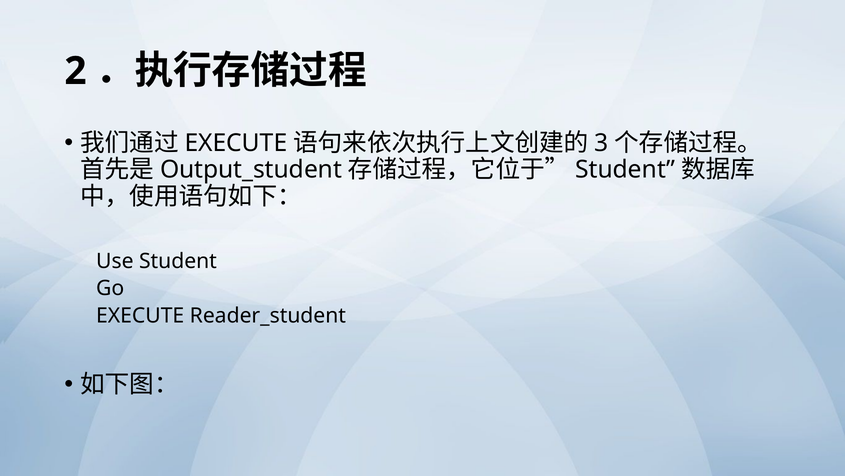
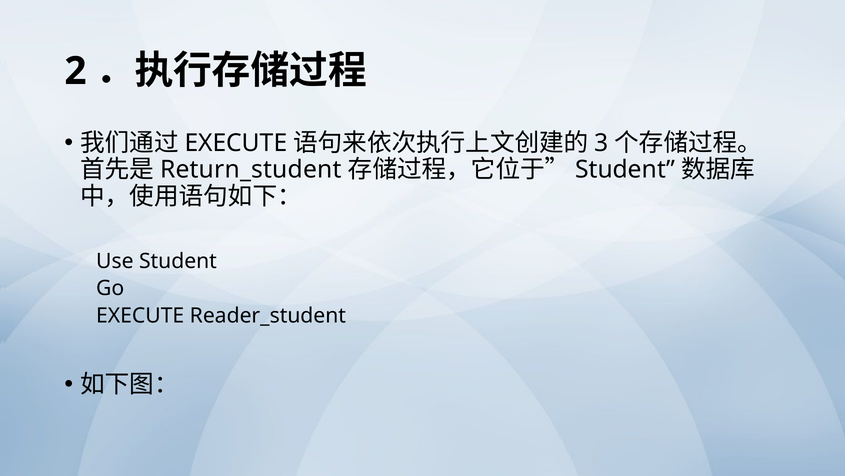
Output_student: Output_student -> Return_student
